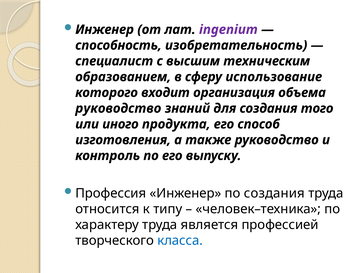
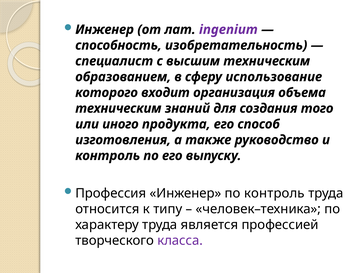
руководство at (118, 108): руководство -> техническим
по создания: создания -> контроль
класса colour: blue -> purple
